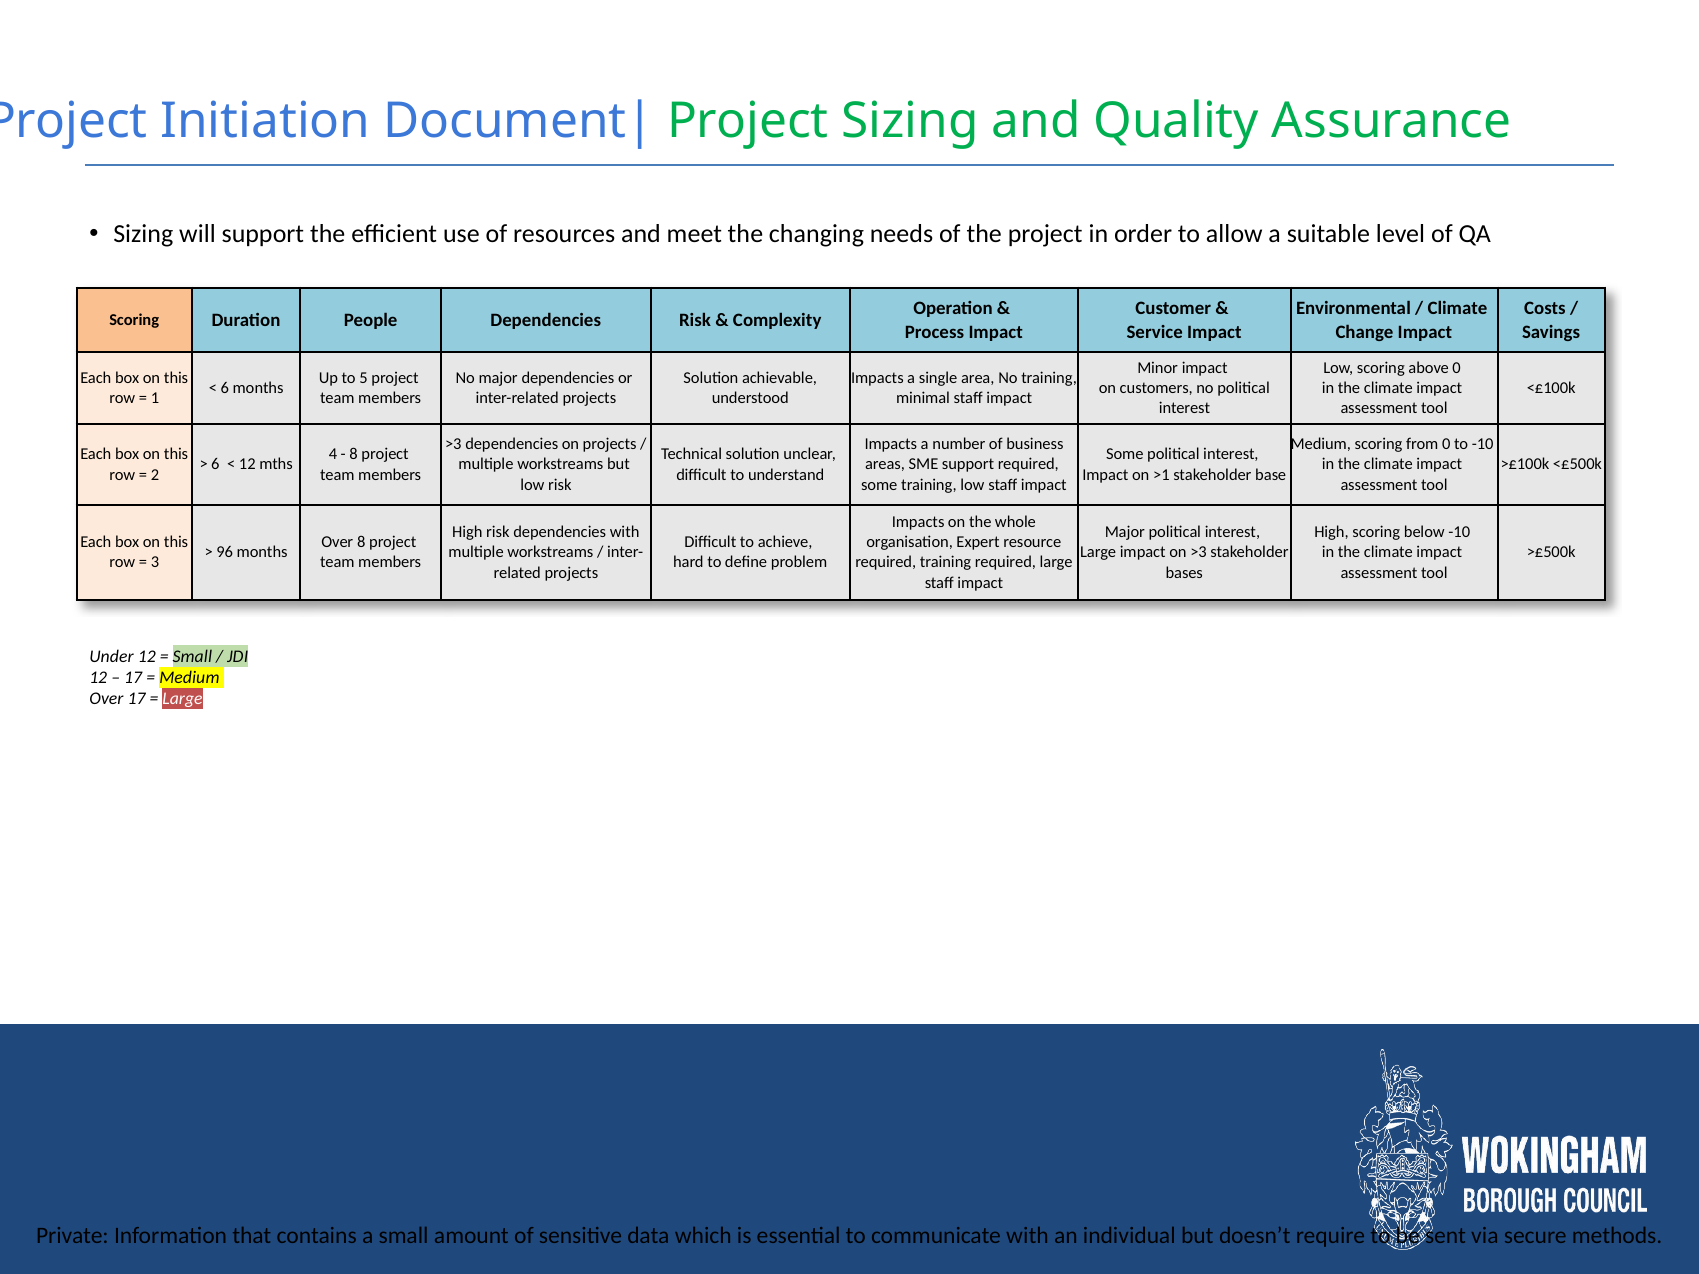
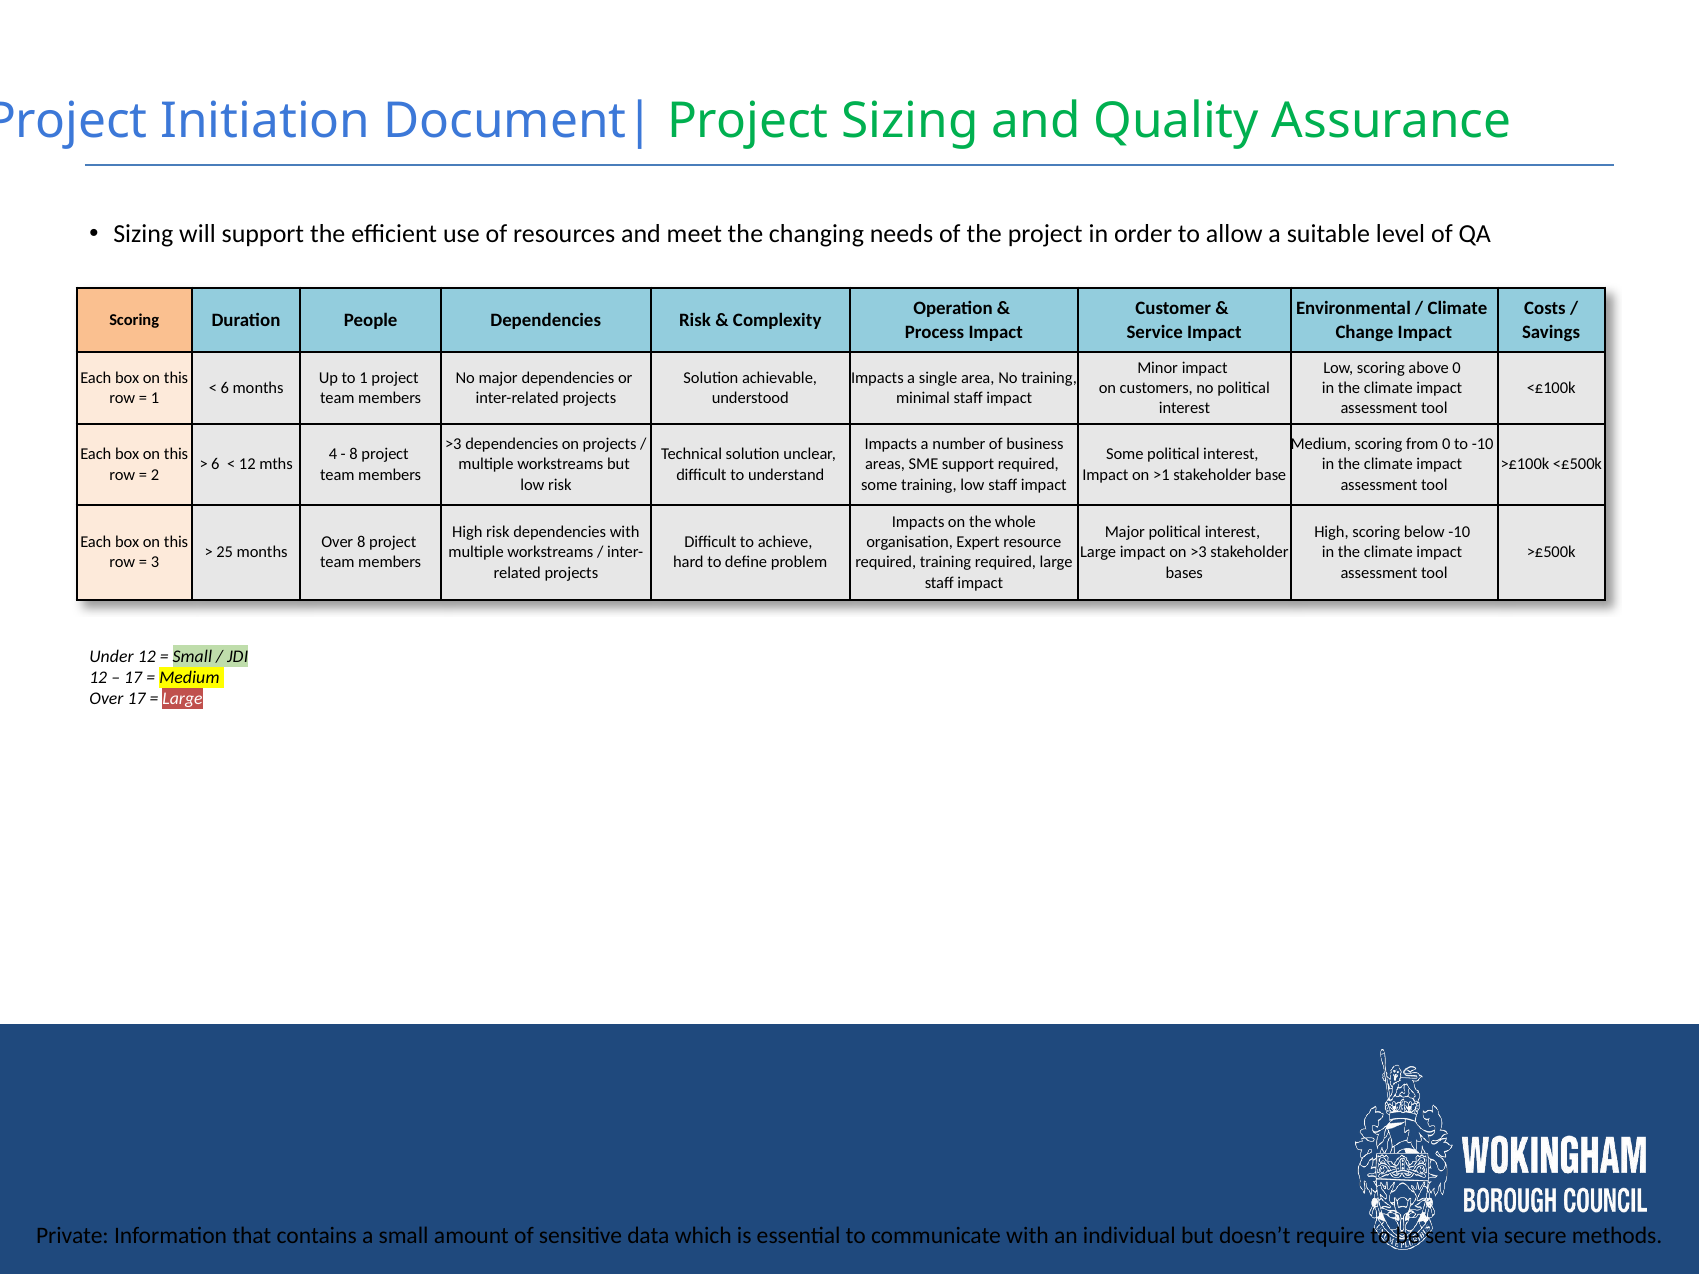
to 5: 5 -> 1
96: 96 -> 25
